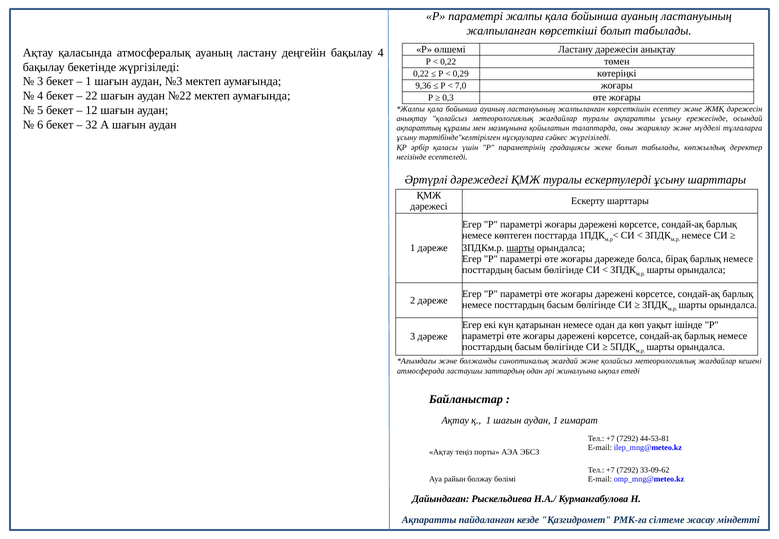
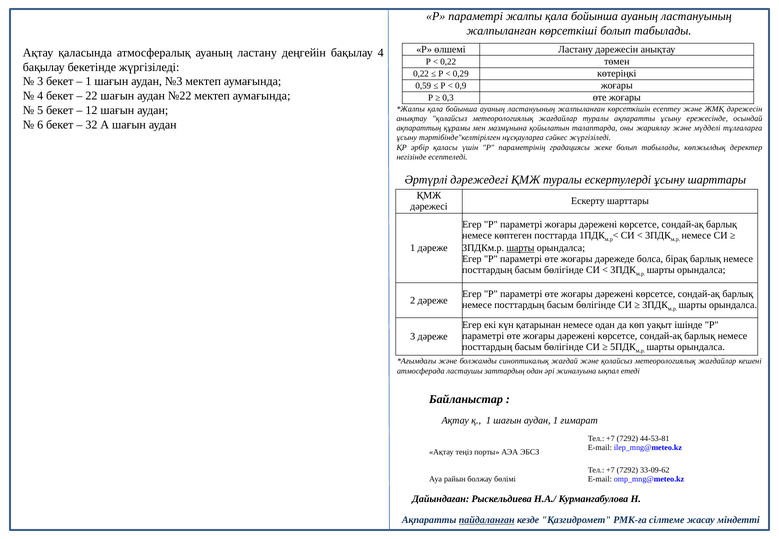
9,36: 9,36 -> 0,59
7,0: 7,0 -> 0,9
пайдаланған underline: none -> present
